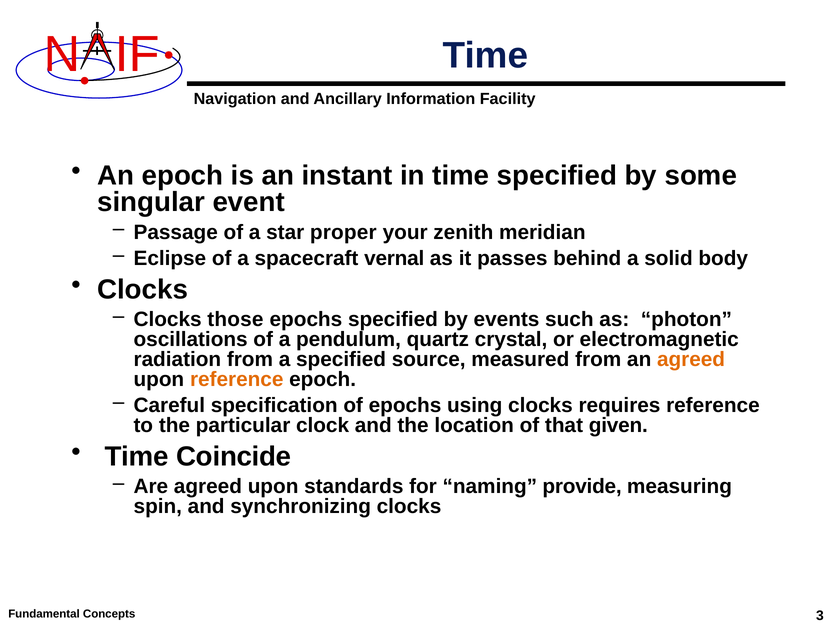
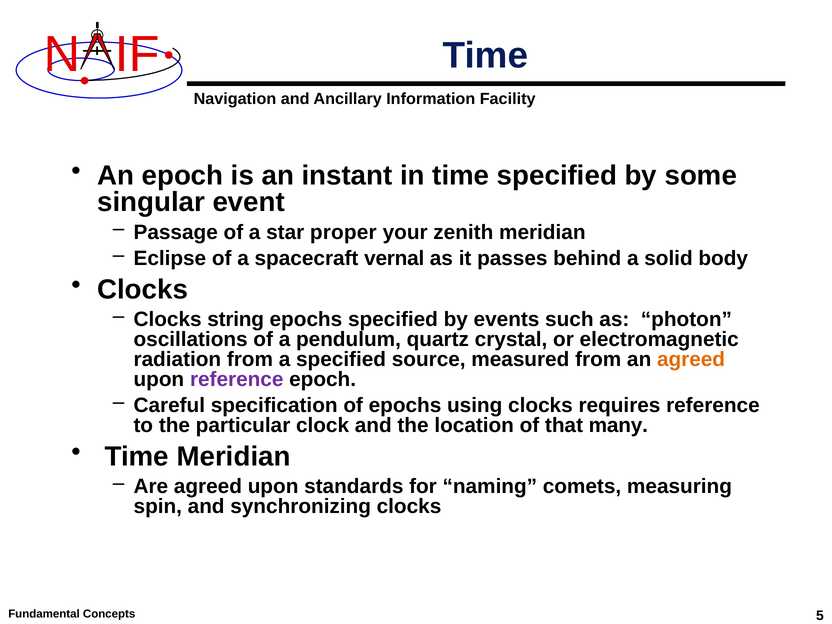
those: those -> string
reference at (237, 379) colour: orange -> purple
given: given -> many
Time Coincide: Coincide -> Meridian
provide: provide -> comets
3: 3 -> 5
